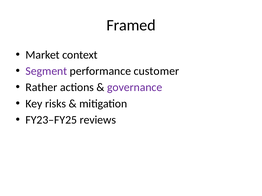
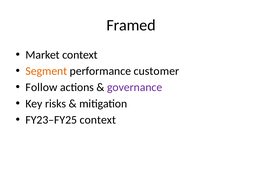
Segment colour: purple -> orange
Rather: Rather -> Follow
FY23–FY25 reviews: reviews -> context
